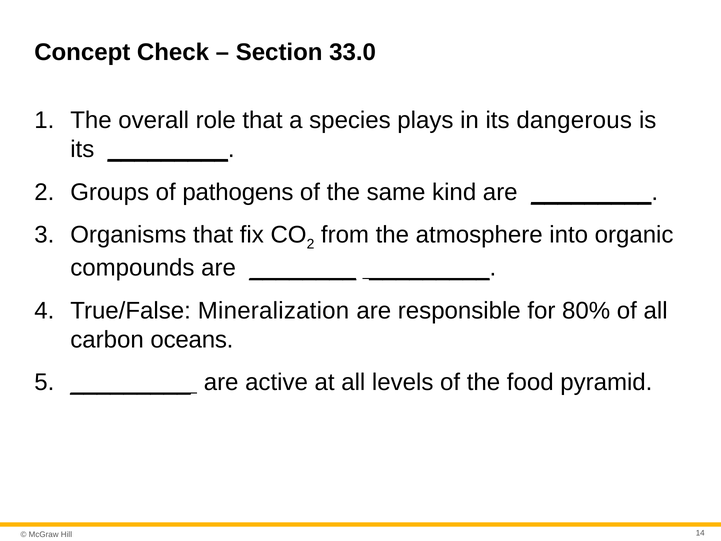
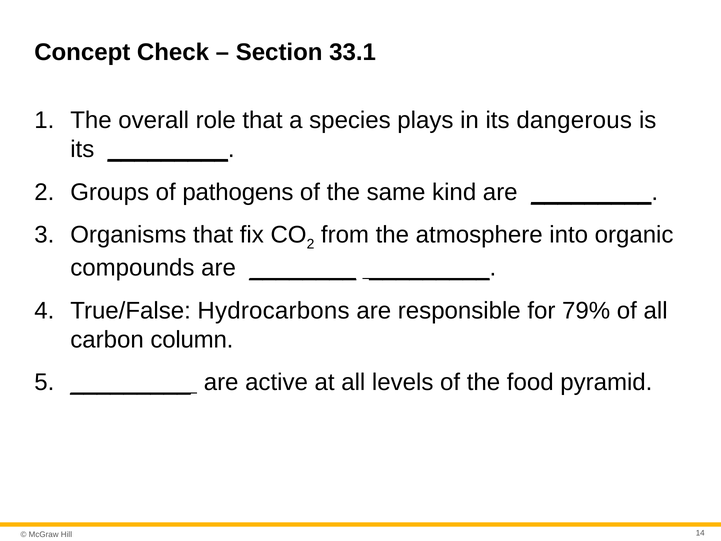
33.0: 33.0 -> 33.1
Mineralization: Mineralization -> Hydrocarbons
80%: 80% -> 79%
oceans: oceans -> column
